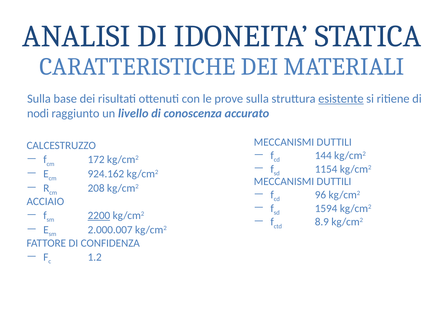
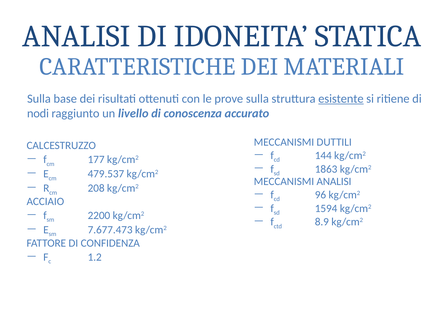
172: 172 -> 177
1154: 1154 -> 1863
924.162: 924.162 -> 479.537
DUTTILI at (334, 181): DUTTILI -> ANALISI
2200 underline: present -> none
2.000.007: 2.000.007 -> 7.677.473
